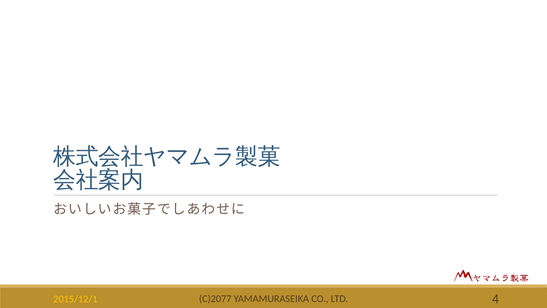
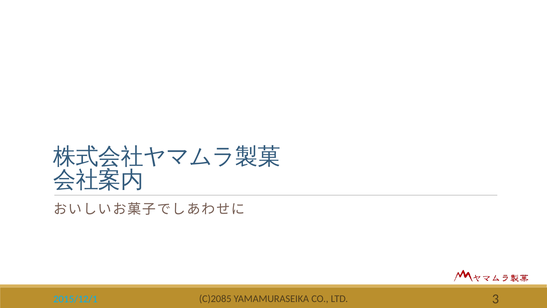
C)2077: C)2077 -> C)2085
4: 4 -> 3
2015/12/1 colour: yellow -> light blue
